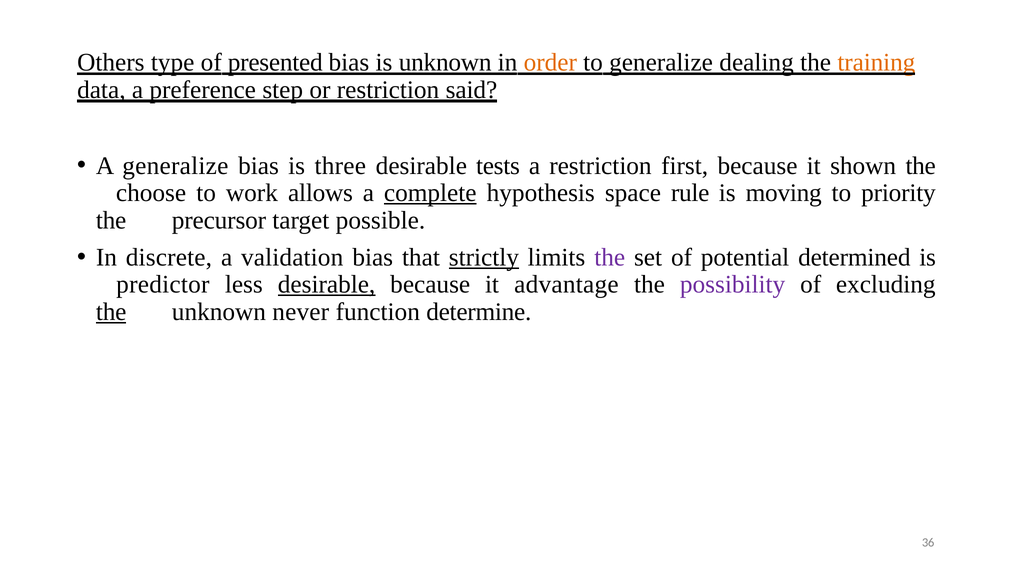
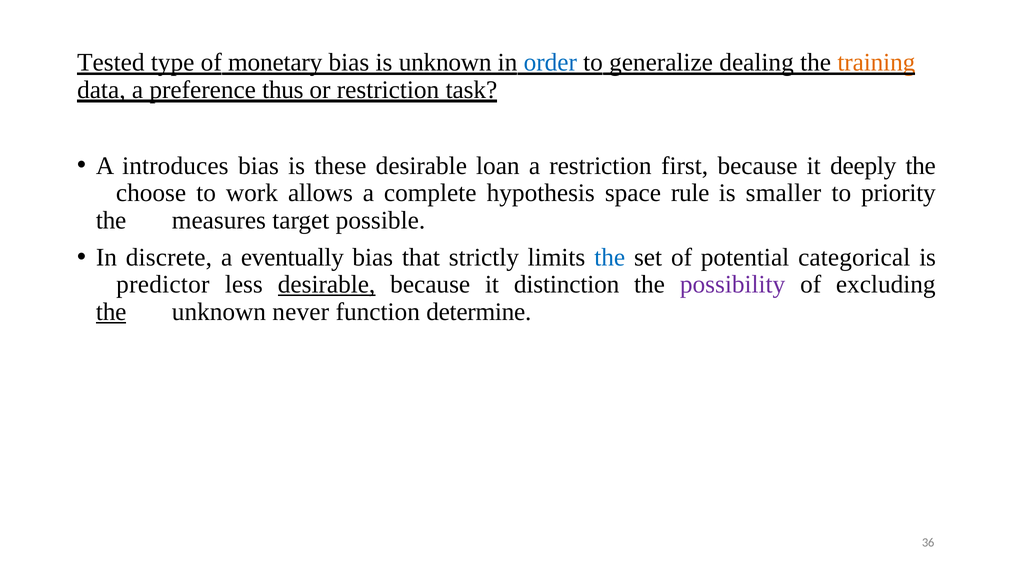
Others: Others -> Tested
presented: presented -> monetary
order colour: orange -> blue
step: step -> thus
said: said -> task
A generalize: generalize -> introduces
three: three -> these
tests: tests -> loan
shown: shown -> deeply
complete underline: present -> none
moving: moving -> smaller
precursor: precursor -> measures
validation: validation -> eventually
strictly underline: present -> none
the at (610, 257) colour: purple -> blue
determined: determined -> categorical
advantage: advantage -> distinction
